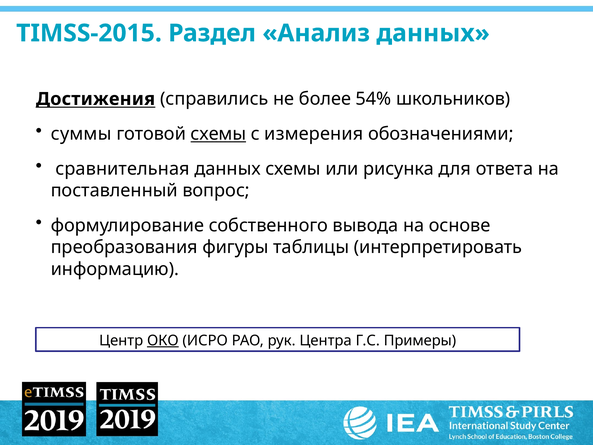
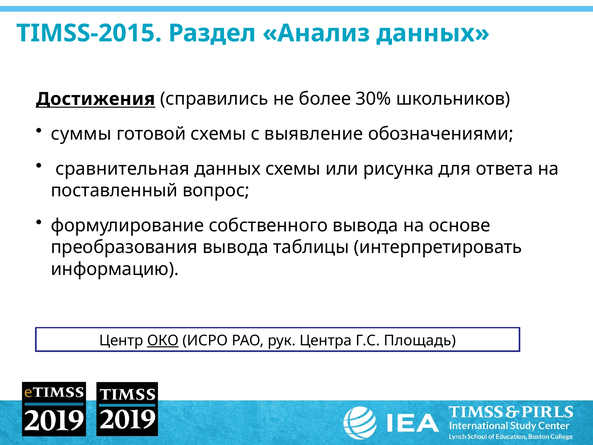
54%: 54% -> 30%
схемы at (218, 134) underline: present -> none
измерения: измерения -> выявление
преобразования фигуры: фигуры -> вывода
Примеры: Примеры -> Площадь
